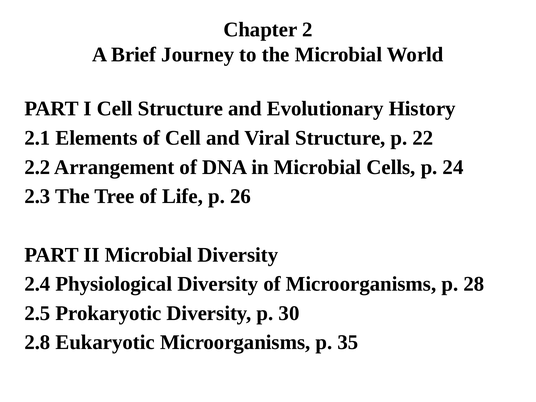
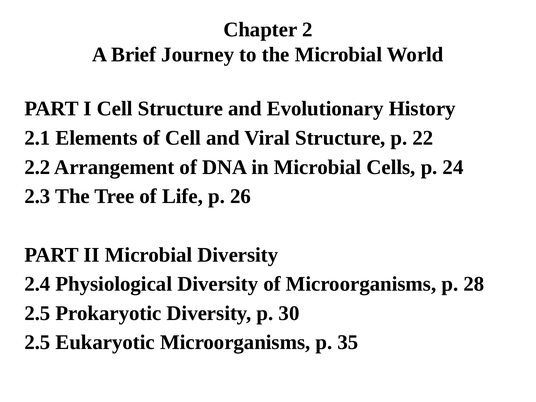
2.8 at (37, 342): 2.8 -> 2.5
